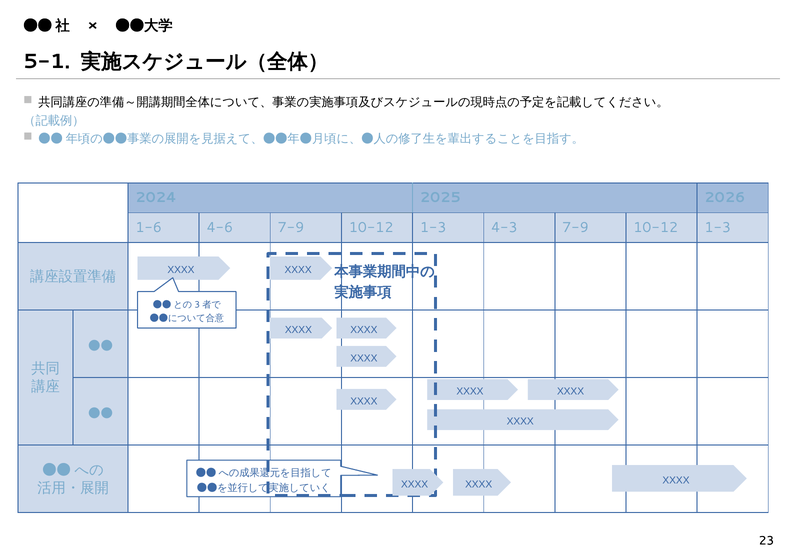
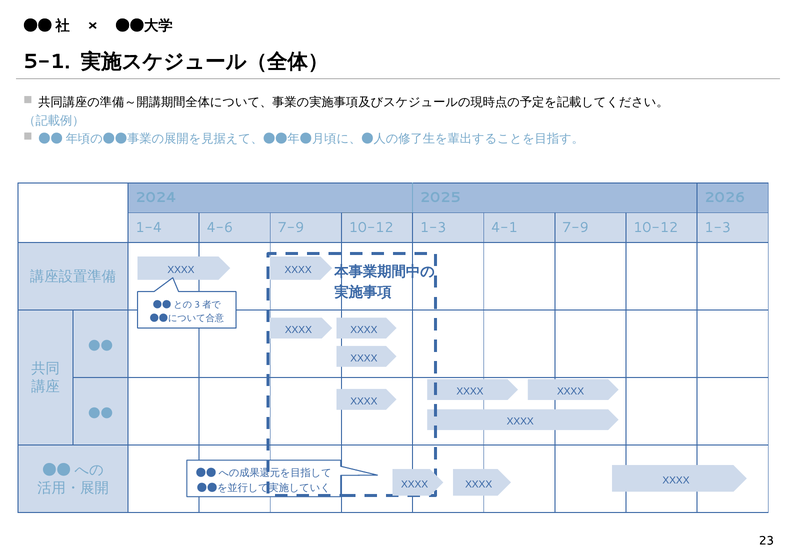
1-6: 1-6 -> 1-4
4-3: 4-3 -> 4-1
